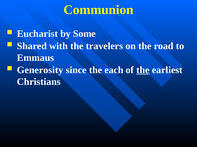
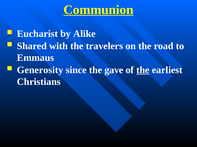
Communion underline: none -> present
Some: Some -> Alike
each: each -> gave
